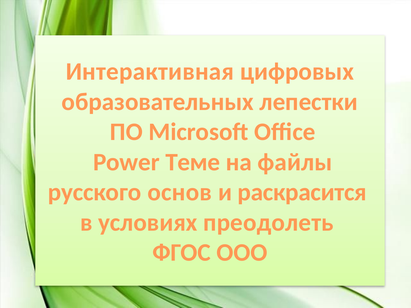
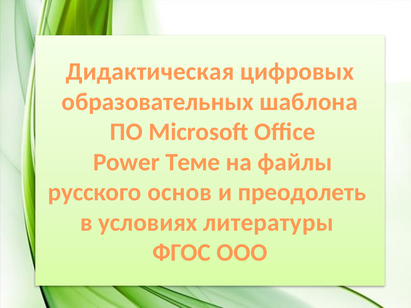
Интерактивная: Интерактивная -> Дидактическая
лепестки: лепестки -> шаблона
раскрасится: раскрасится -> преодолеть
преодолеть: преодолеть -> литературы
